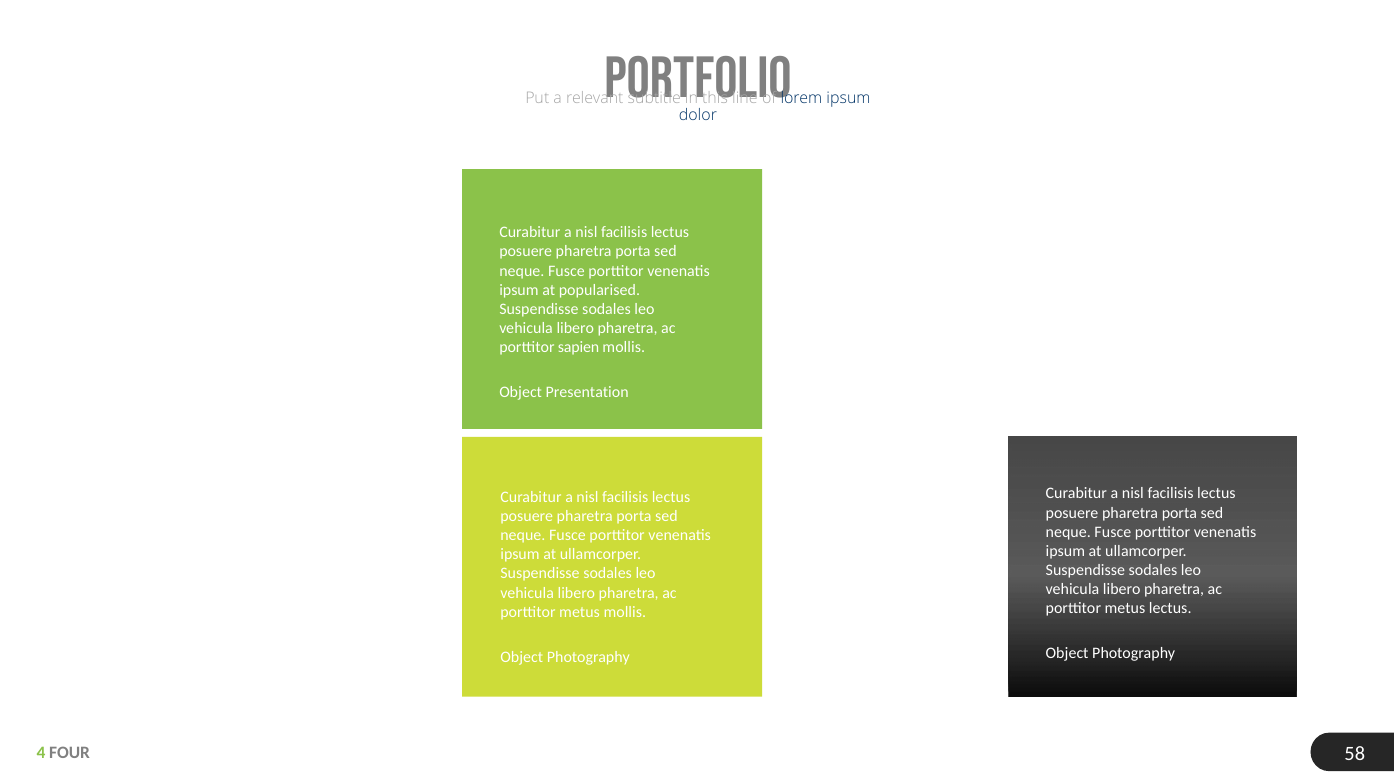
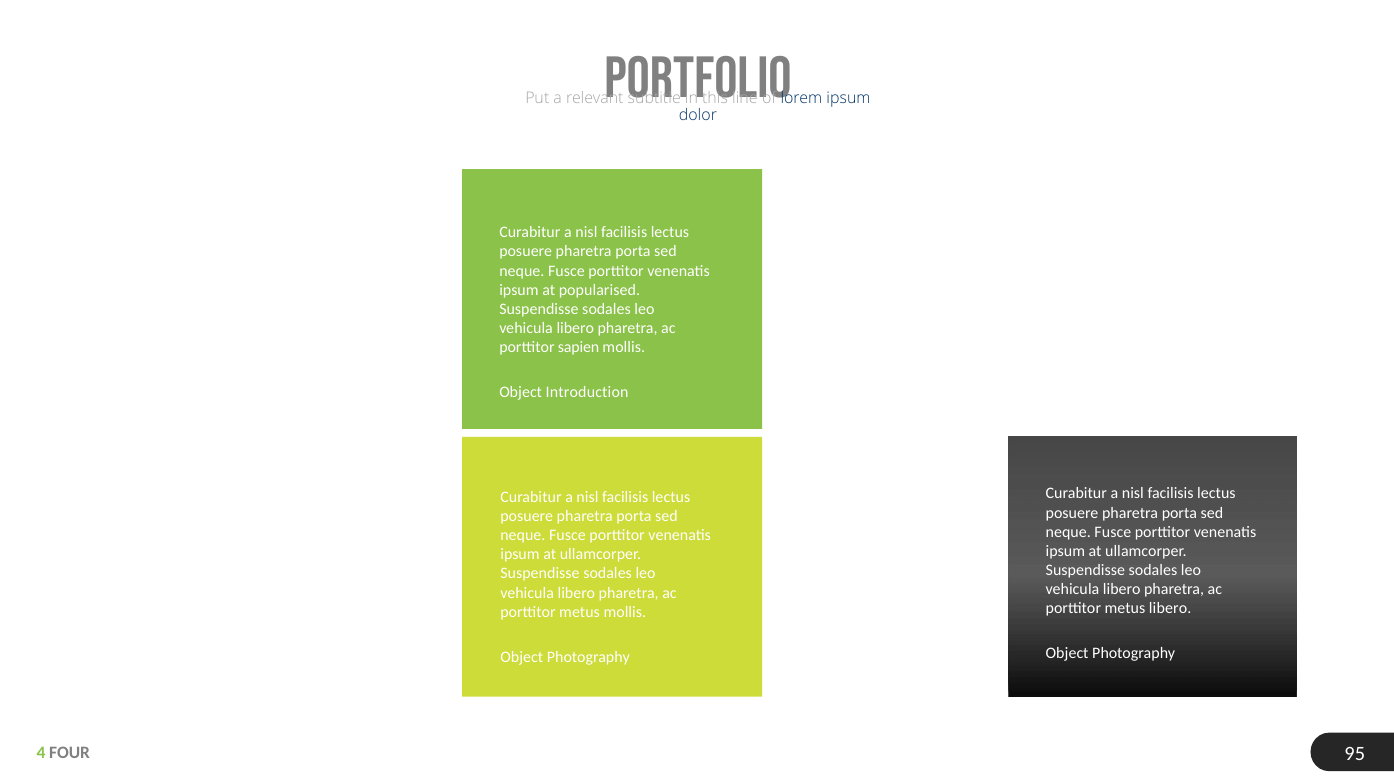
Presentation: Presentation -> Introduction
metus lectus: lectus -> libero
58: 58 -> 95
